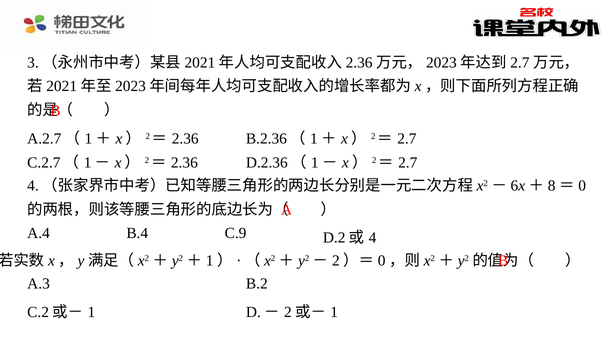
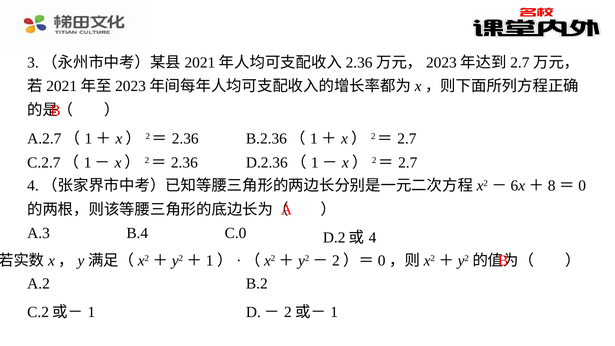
A.4: A.4 -> A.3
C.9: C.9 -> C.0
A.3: A.3 -> A.2
